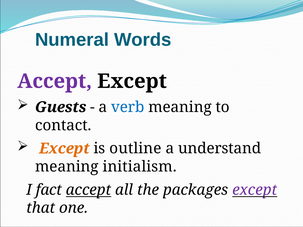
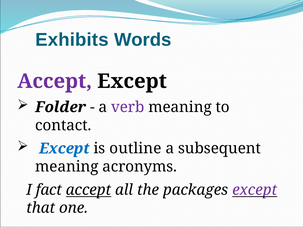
Numeral: Numeral -> Exhibits
Guests: Guests -> Folder
verb colour: blue -> purple
Except at (64, 149) colour: orange -> blue
understand: understand -> subsequent
initialism: initialism -> acronyms
